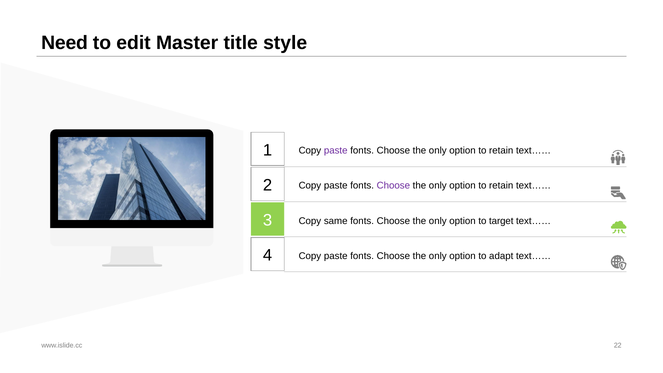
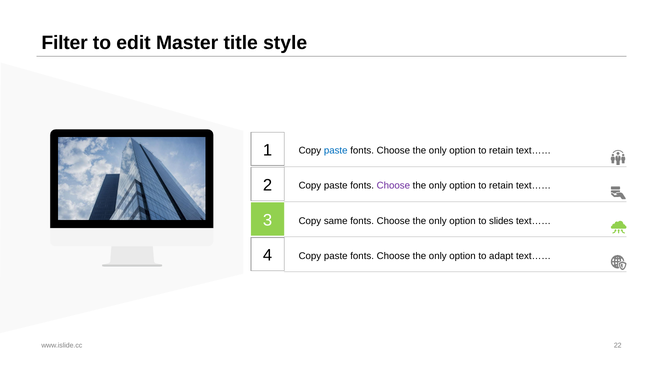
Need: Need -> Filter
paste at (336, 151) colour: purple -> blue
target: target -> slides
